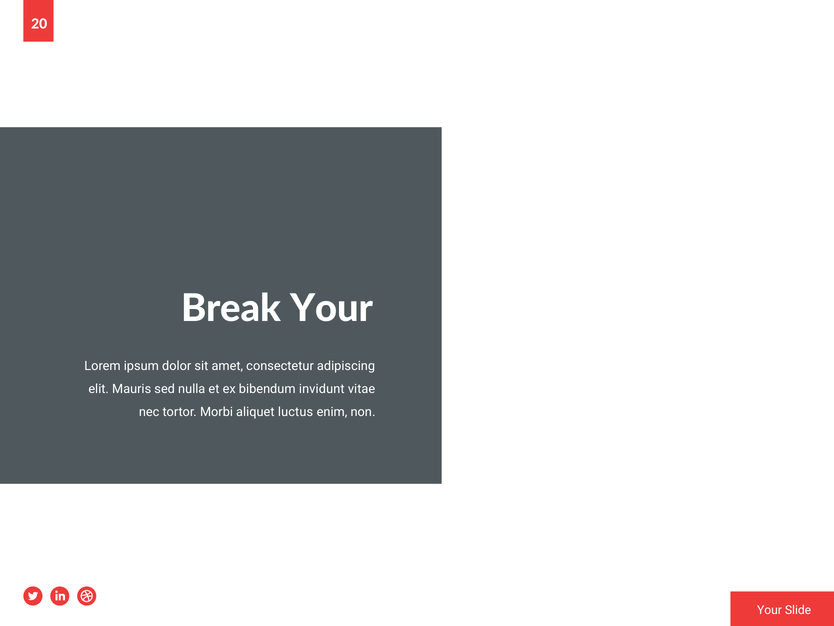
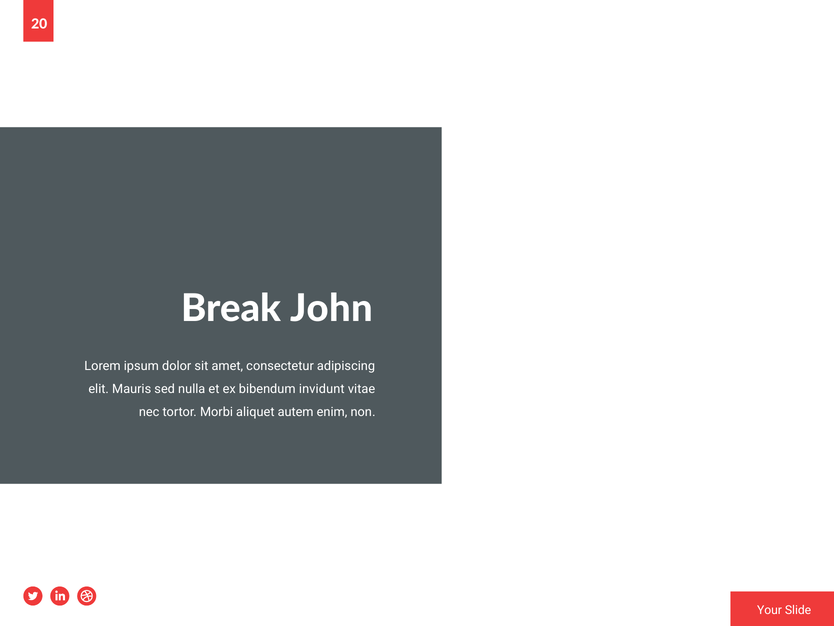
Break Your: Your -> John
luctus: luctus -> autem
